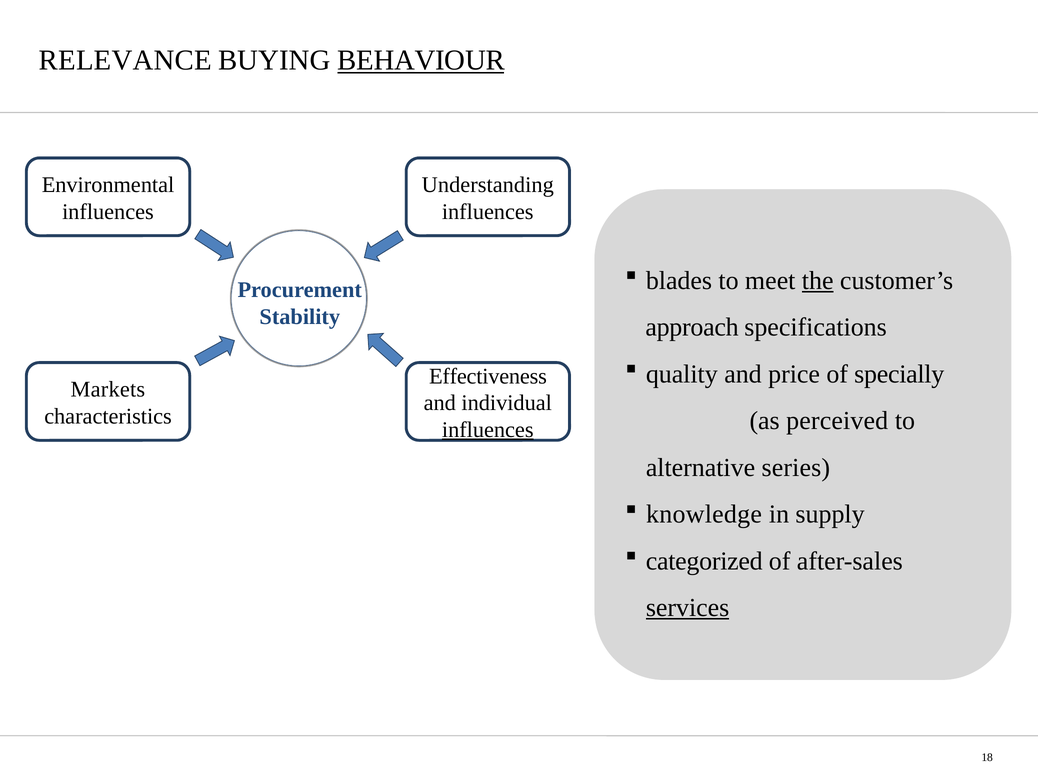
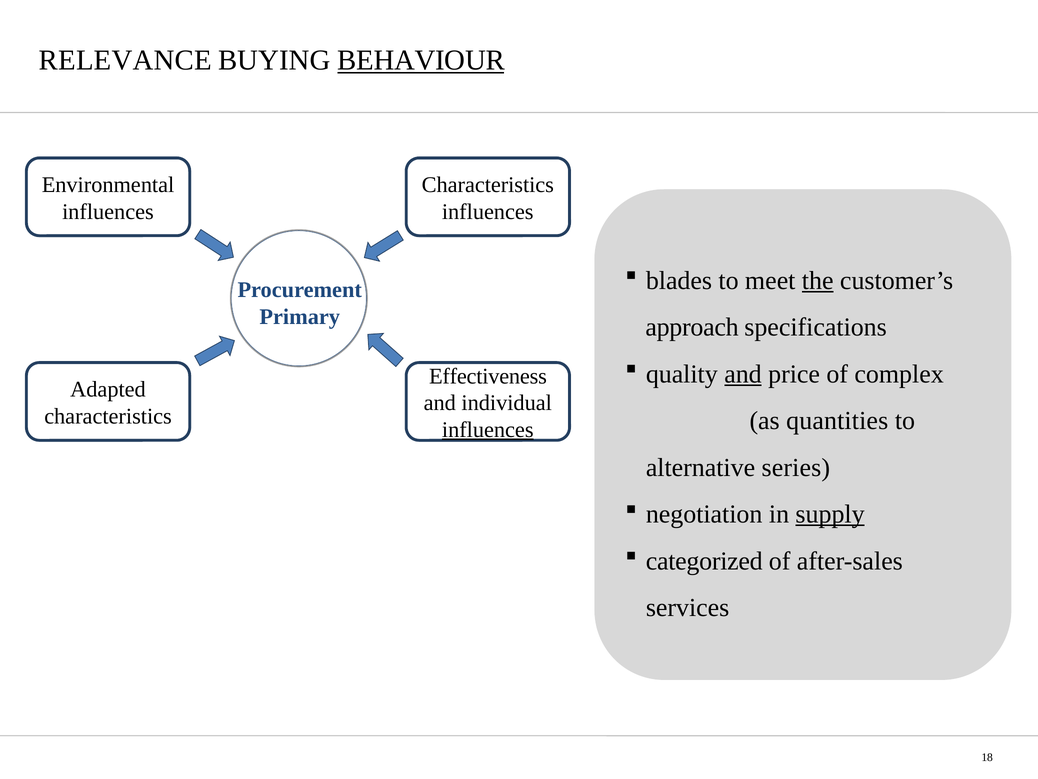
Understanding at (488, 185): Understanding -> Characteristics
Stability: Stability -> Primary
and at (743, 374) underline: none -> present
specially: specially -> complex
Markets: Markets -> Adapted
perceived: perceived -> quantities
knowledge: knowledge -> negotiation
supply underline: none -> present
services underline: present -> none
